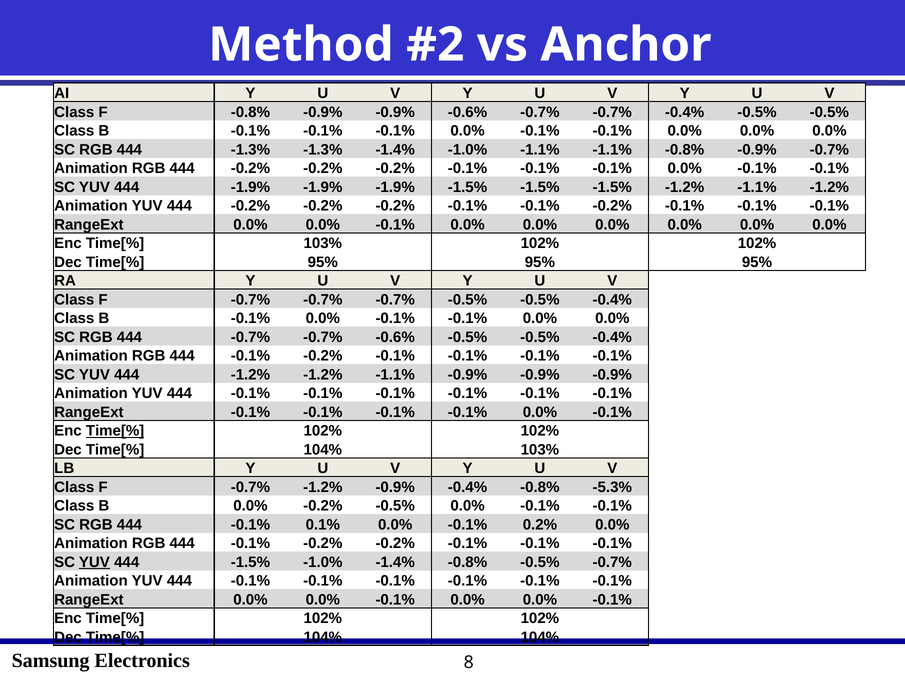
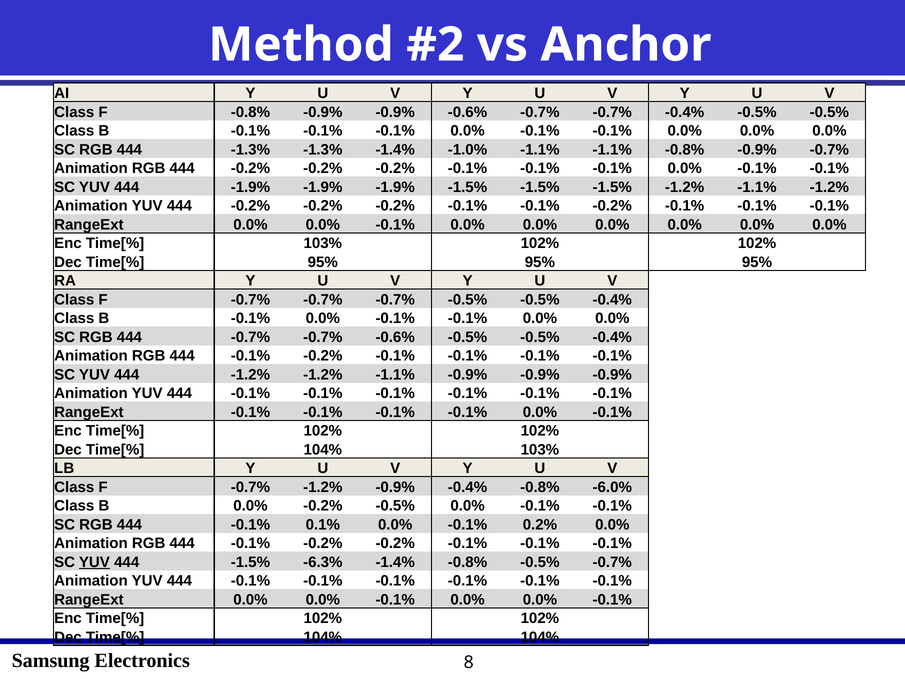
Time[% at (115, 431) underline: present -> none
-5.3%: -5.3% -> -6.0%
-1.5% -1.0%: -1.0% -> -6.3%
